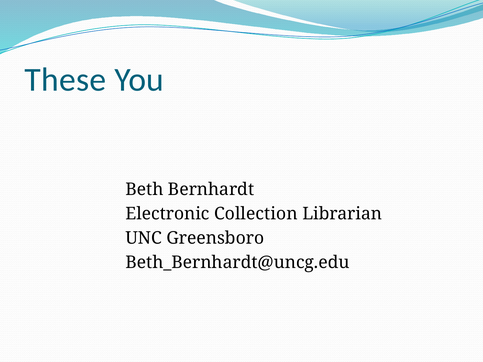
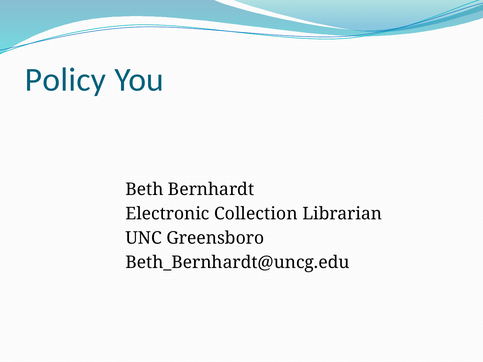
These: These -> Policy
